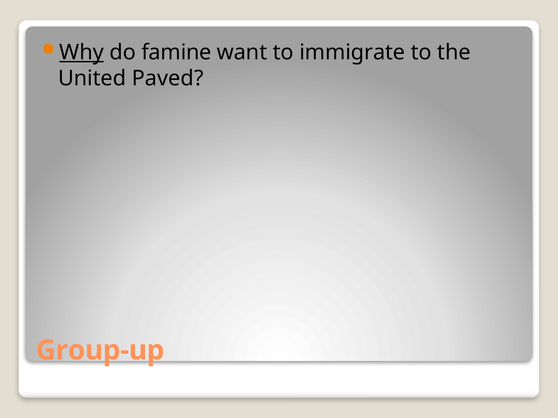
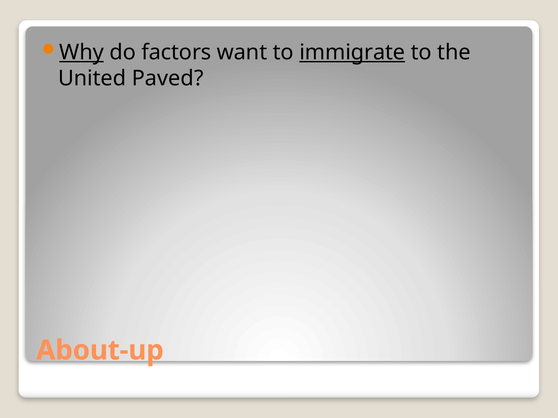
famine: famine -> factors
immigrate underline: none -> present
Group-up: Group-up -> About-up
